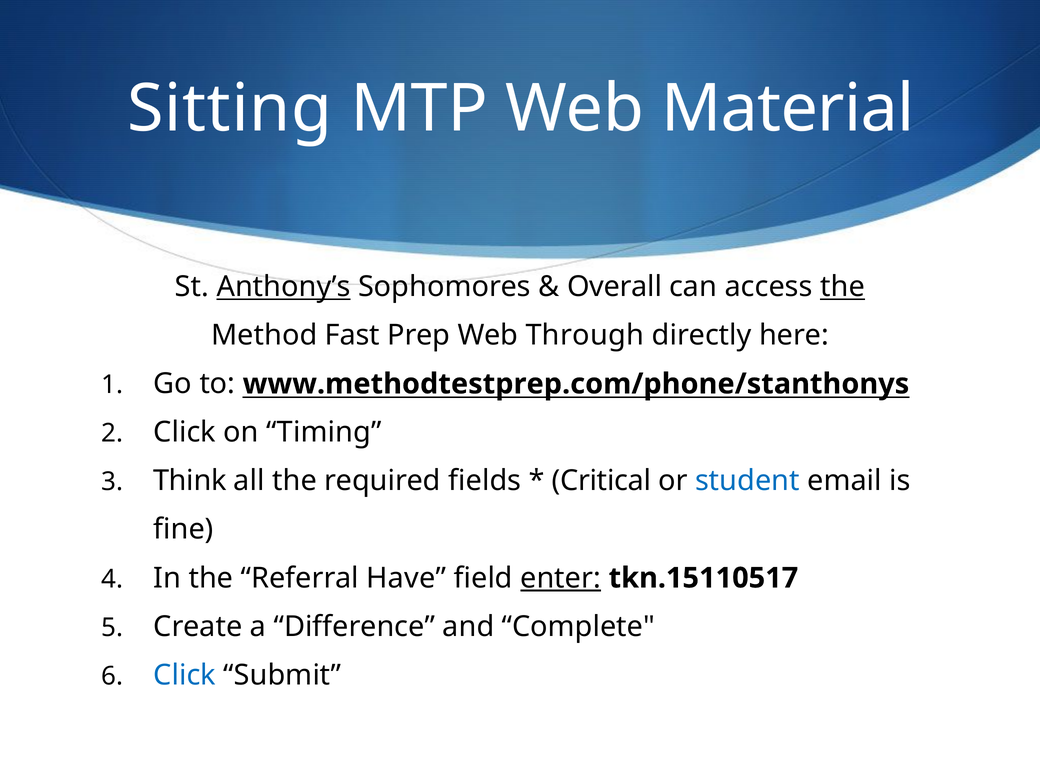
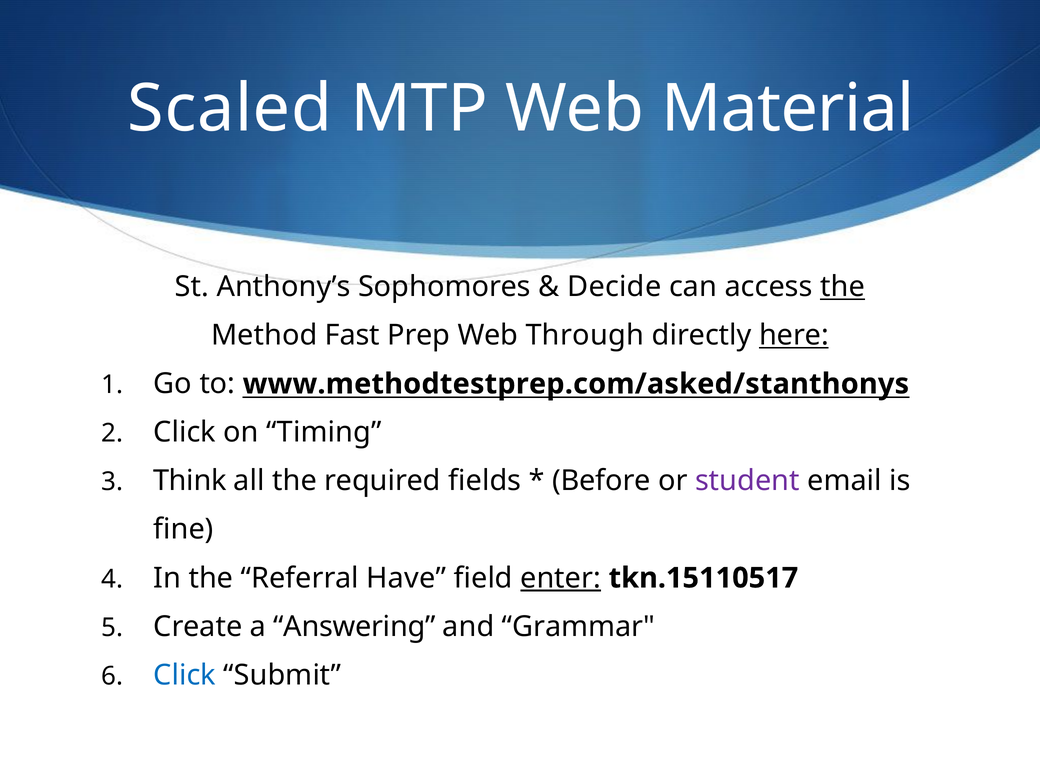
Sitting: Sitting -> Scaled
Anthony’s underline: present -> none
Overall: Overall -> Decide
here underline: none -> present
www.methodtestprep.com/phone/stanthonys: www.methodtestprep.com/phone/stanthonys -> www.methodtestprep.com/asked/stanthonys
Critical: Critical -> Before
student colour: blue -> purple
Difference: Difference -> Answering
Complete: Complete -> Grammar
